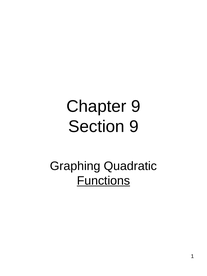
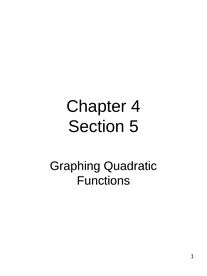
Chapter 9: 9 -> 4
Section 9: 9 -> 5
Functions underline: present -> none
